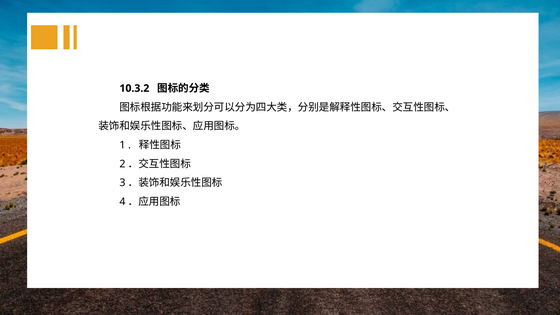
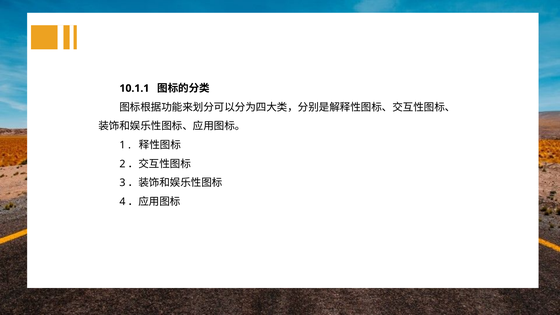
10.3.2: 10.3.2 -> 10.1.1
